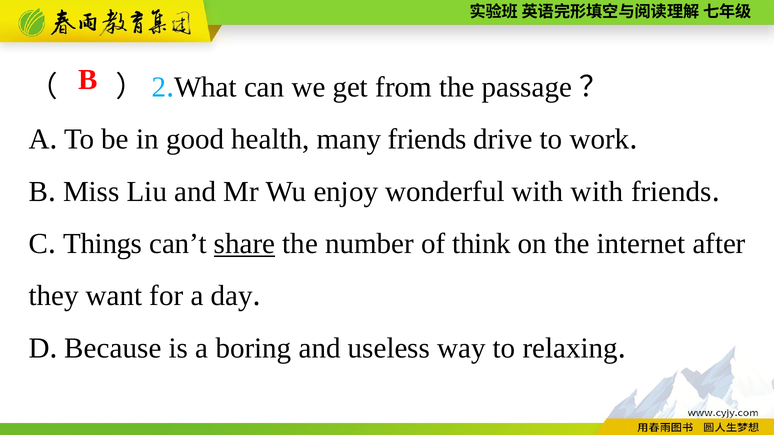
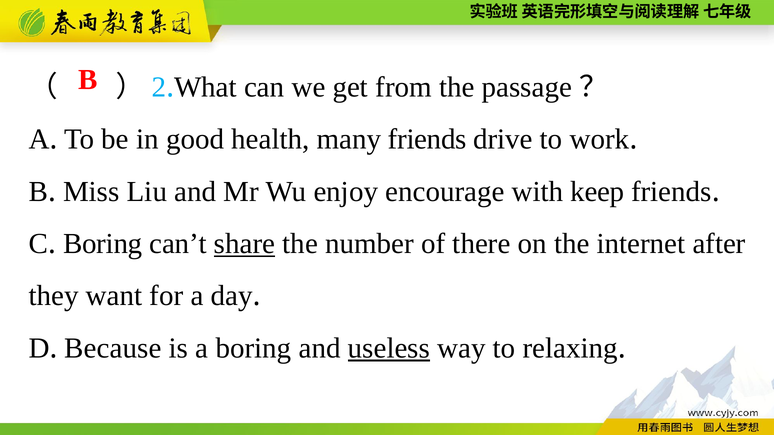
wonderful: wonderful -> encourage
with with: with -> keep
Things at (103, 244): Things -> Boring
think: think -> there
useless underline: none -> present
